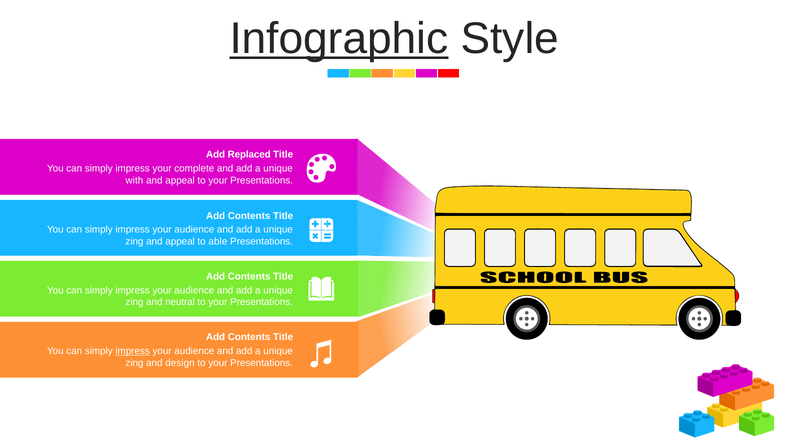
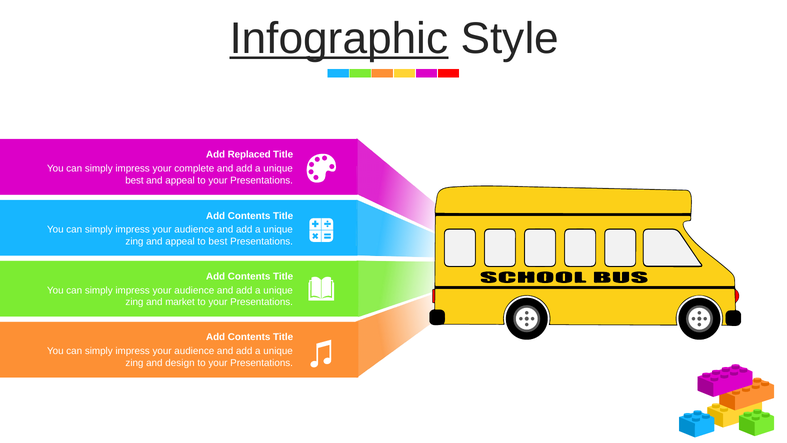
with at (134, 180): with -> best
to able: able -> best
neutral: neutral -> market
impress at (133, 351) underline: present -> none
